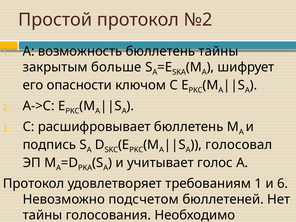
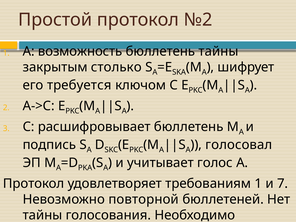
больше: больше -> столько
опасности: опасности -> требуется
6: 6 -> 7
подсчетом: подсчетом -> повторной
